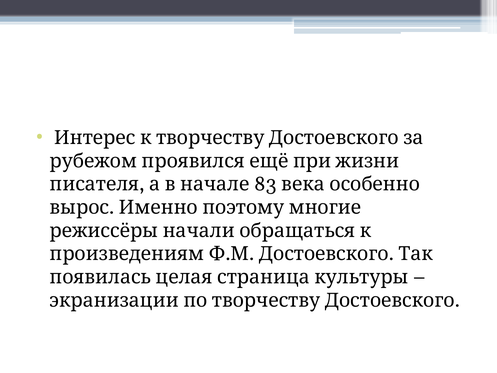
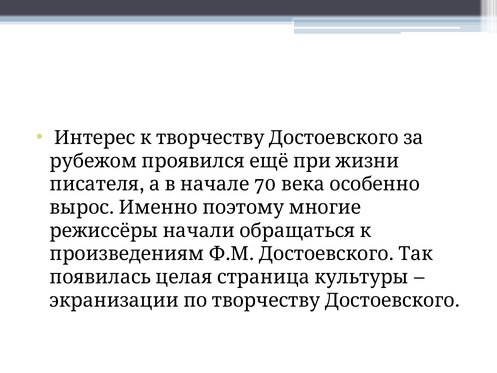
83: 83 -> 70
